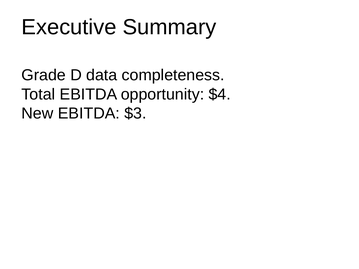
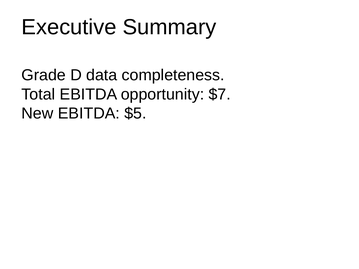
$4: $4 -> $7
$3: $3 -> $5
